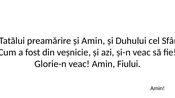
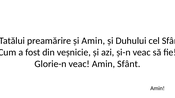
Amin Fiului: Fiului -> Sfânt
